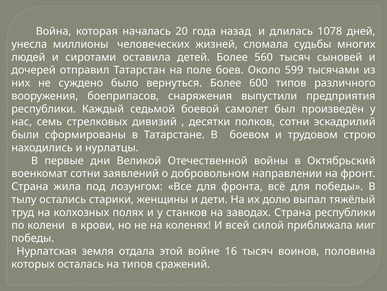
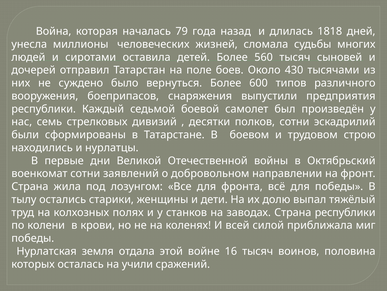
20: 20 -> 79
1078: 1078 -> 1818
599: 599 -> 430
на типов: типов -> учили
